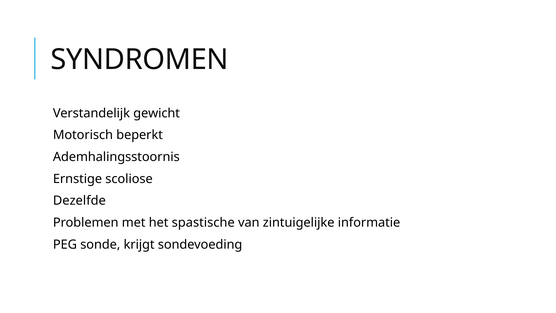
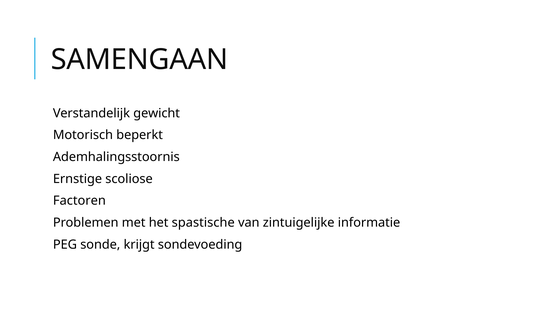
SYNDROMEN: SYNDROMEN -> SAMENGAAN
Dezelfde: Dezelfde -> Factoren
